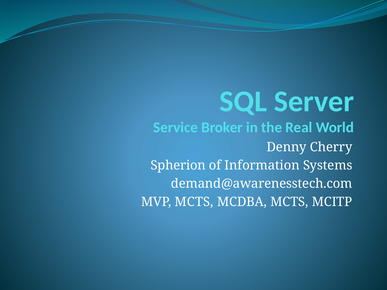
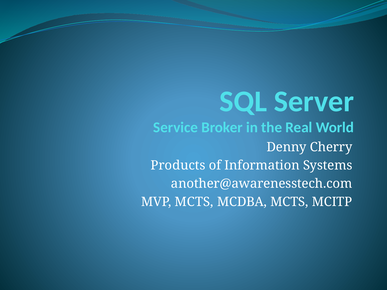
Spherion: Spherion -> Products
demand@awarenesstech.com: demand@awarenesstech.com -> another@awarenesstech.com
